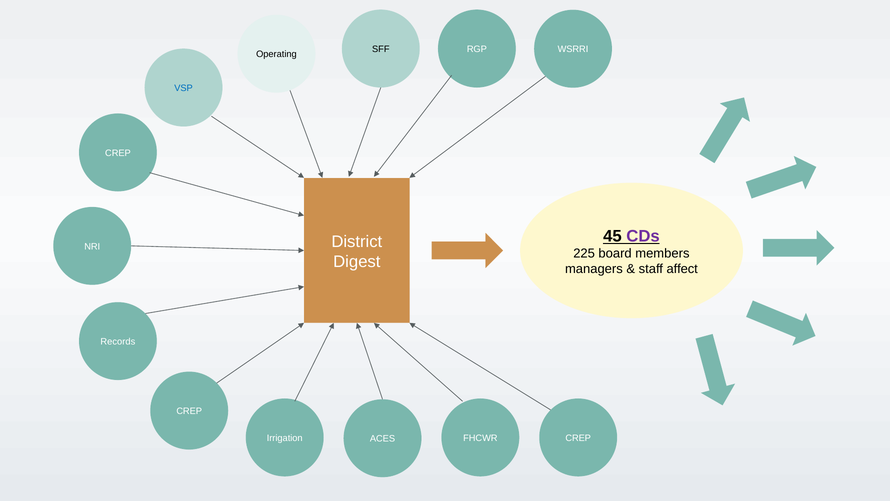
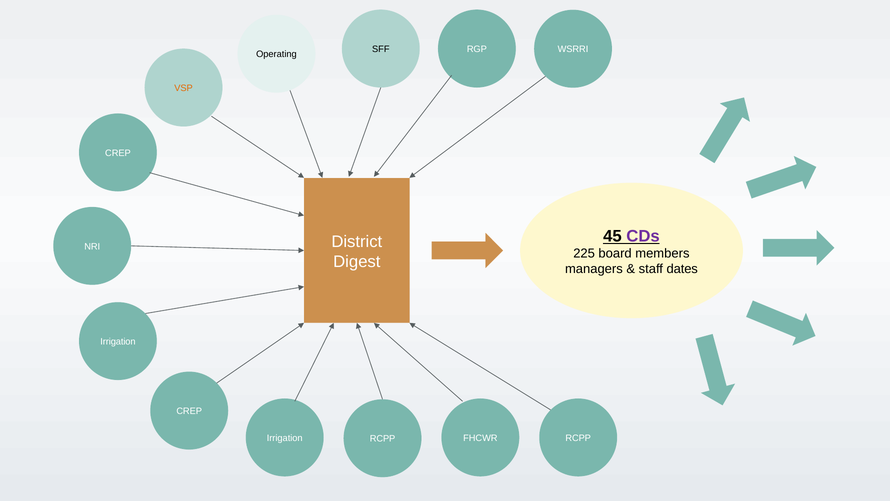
VSP colour: blue -> orange
affect: affect -> dates
Records at (118, 341): Records -> Irrigation
CREP at (578, 438): CREP -> RCPP
ACES at (383, 439): ACES -> RCPP
